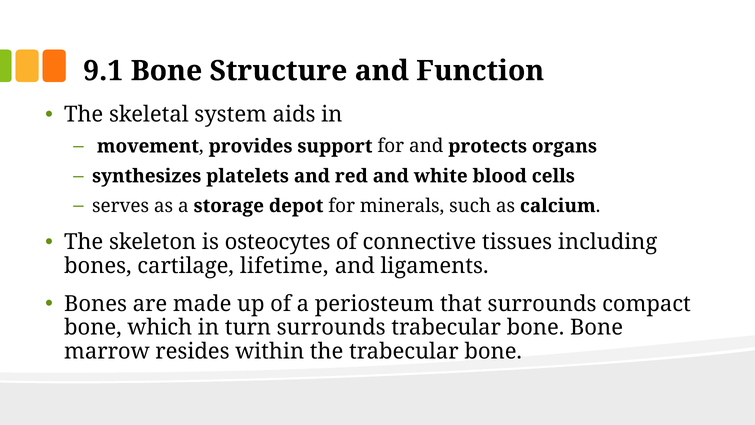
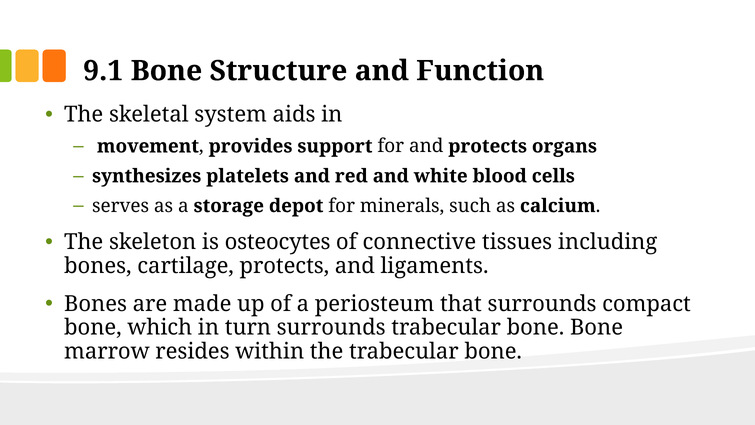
cartilage lifetime: lifetime -> protects
